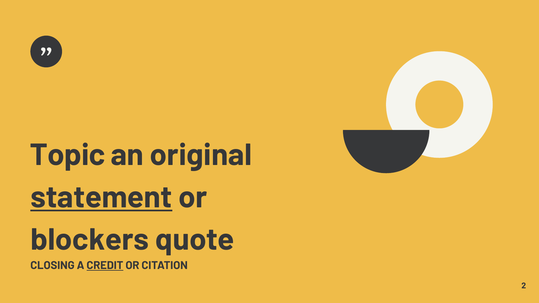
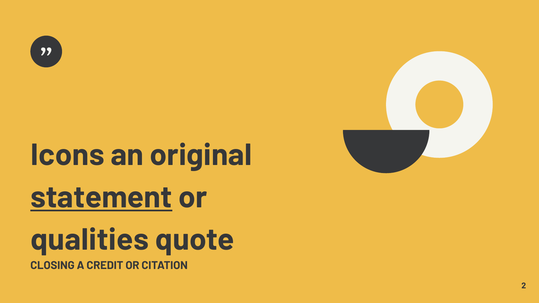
Topic: Topic -> Icons
blockers: blockers -> qualities
CREDIT underline: present -> none
